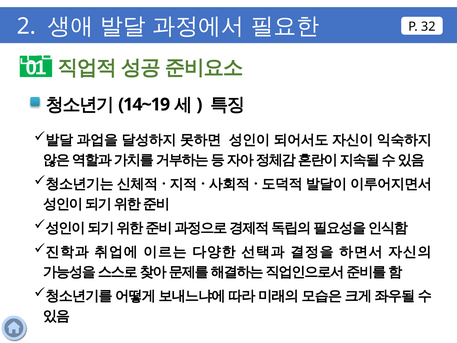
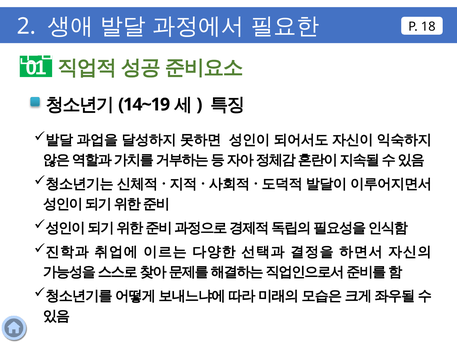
32: 32 -> 18
